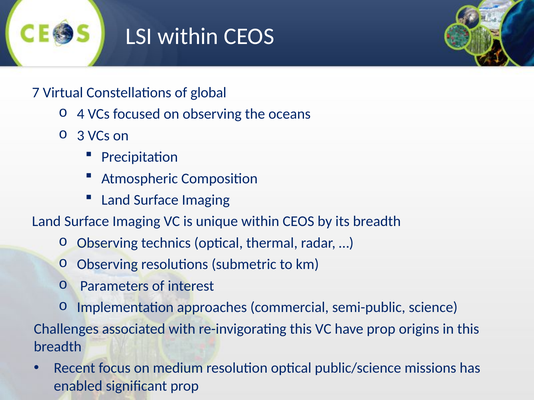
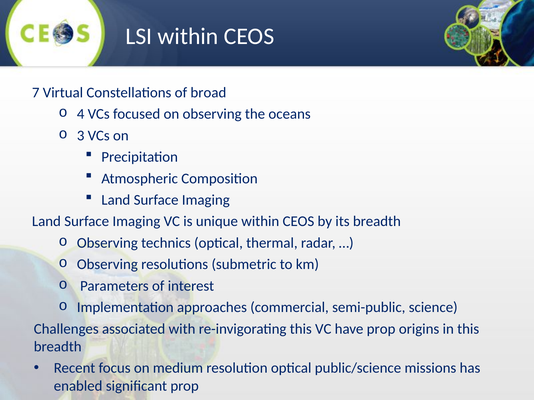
global: global -> broad
